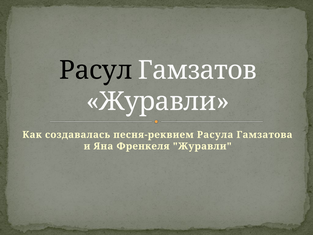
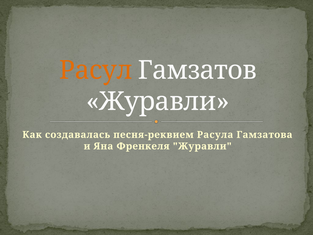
Расул colour: black -> orange
